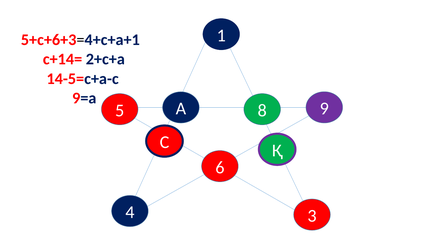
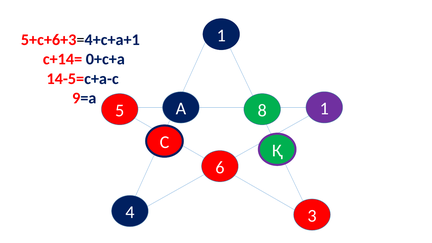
2+с+а: 2+с+а -> 0+с+а
8 9: 9 -> 1
